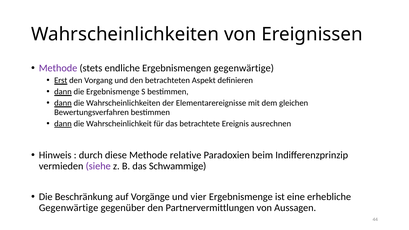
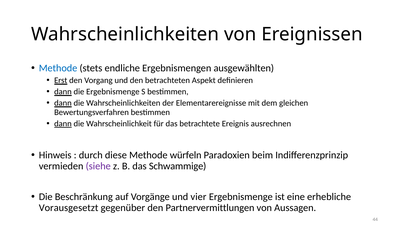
Methode at (58, 68) colour: purple -> blue
Ergebnismengen gegenwärtige: gegenwärtige -> ausgewählten
relative: relative -> würfeln
Gegenwärtige at (69, 208): Gegenwärtige -> Vorausgesetzt
